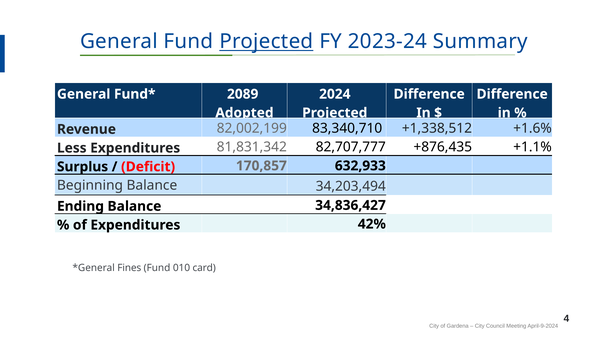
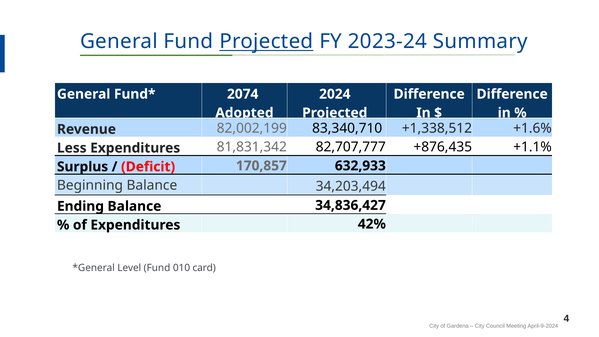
2089: 2089 -> 2074
Fines: Fines -> Level
